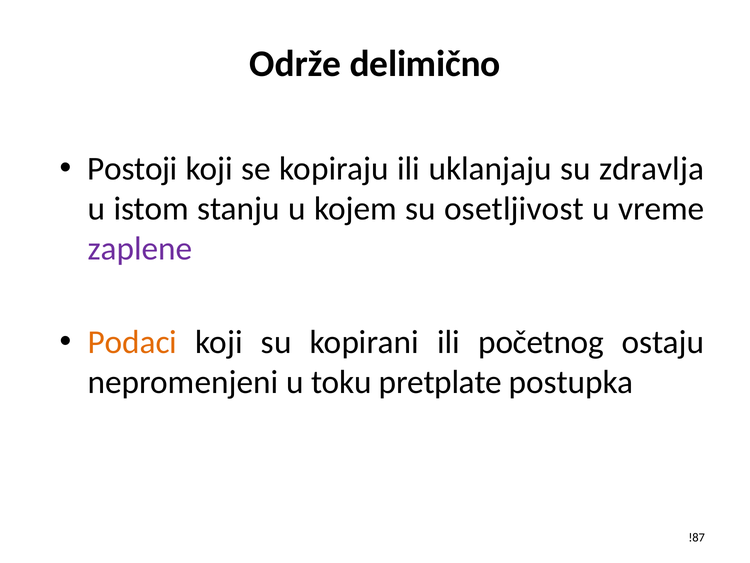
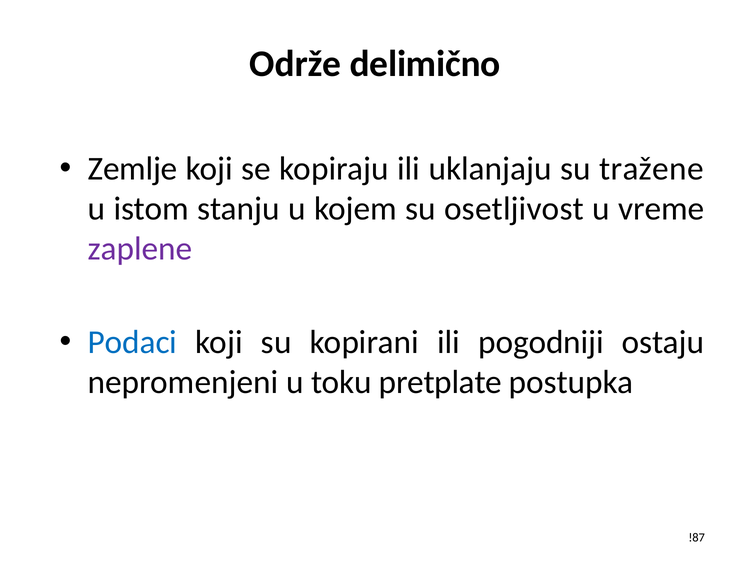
Postoji: Postoji -> Zemlje
zdravlja: zdravlja -> tražene
Podaci colour: orange -> blue
početnog: početnog -> pogodniji
